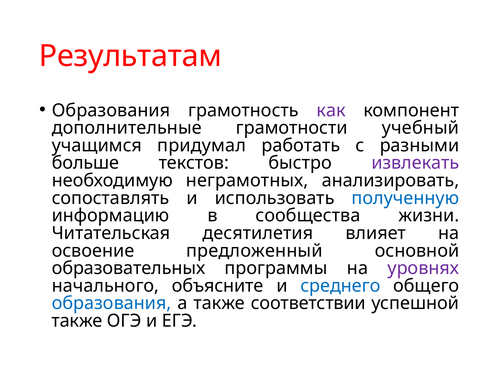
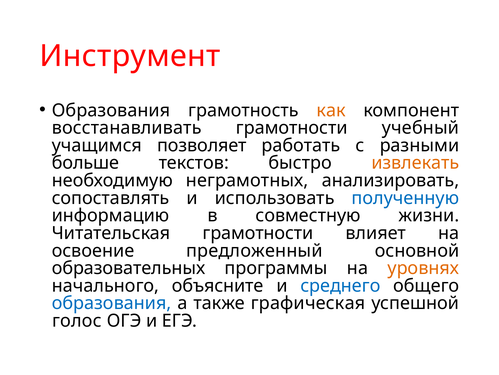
Результатам: Результатам -> Инструмент
как colour: purple -> orange
дополнительные: дополнительные -> восстанавливать
придумал: придумал -> позволяет
извлекать colour: purple -> orange
сообщества: сообщества -> совместную
Читательская десятилетия: десятилетия -> грамотности
уровнях colour: purple -> orange
соответствии: соответствии -> графическая
также at (77, 320): также -> голос
